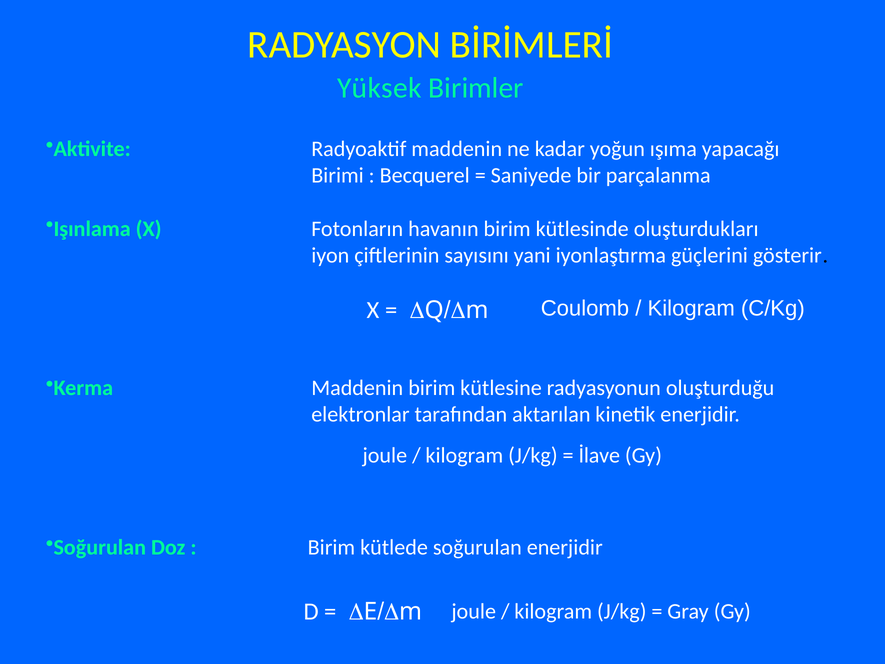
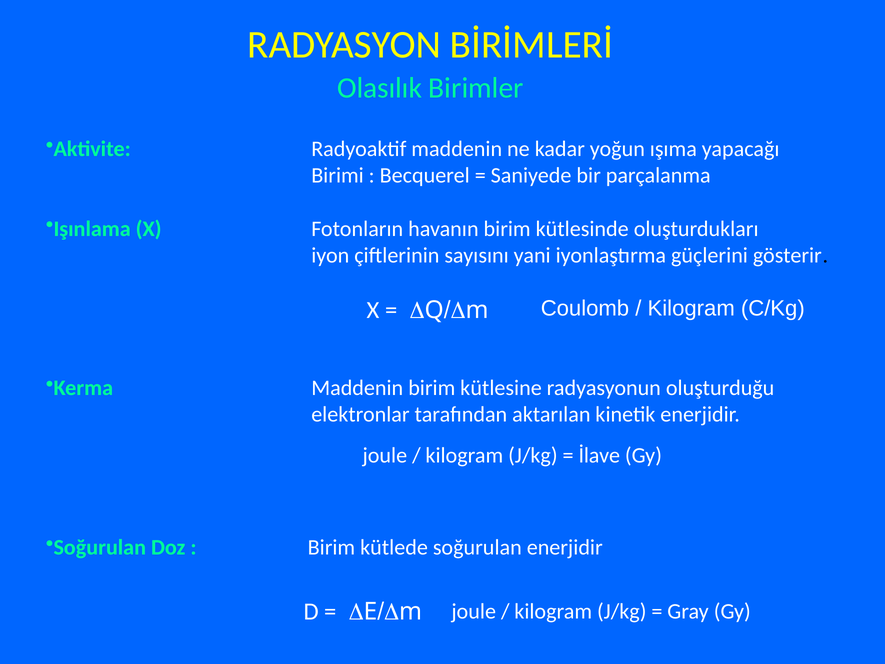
Yüksek: Yüksek -> Olasılık
